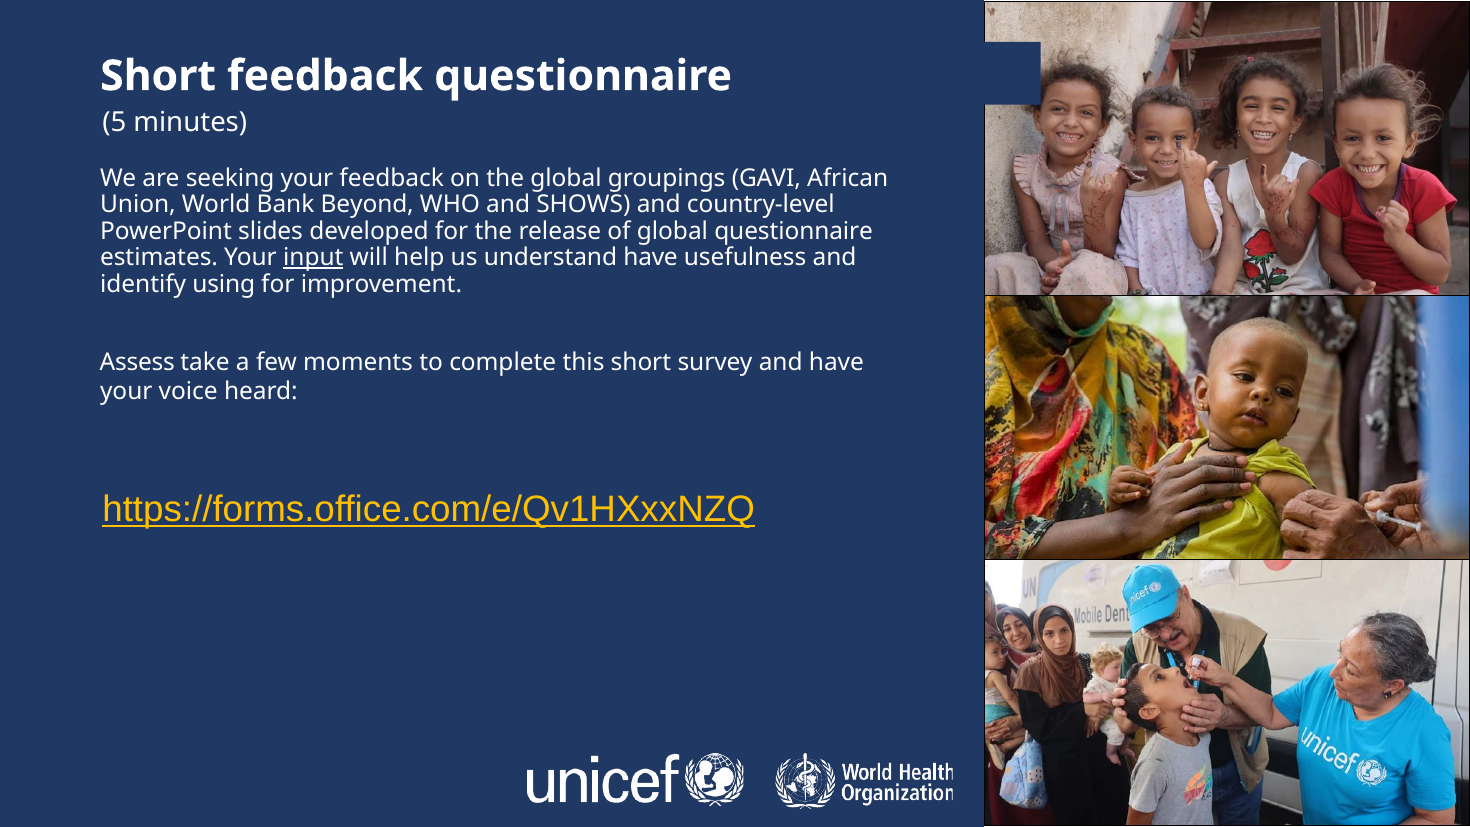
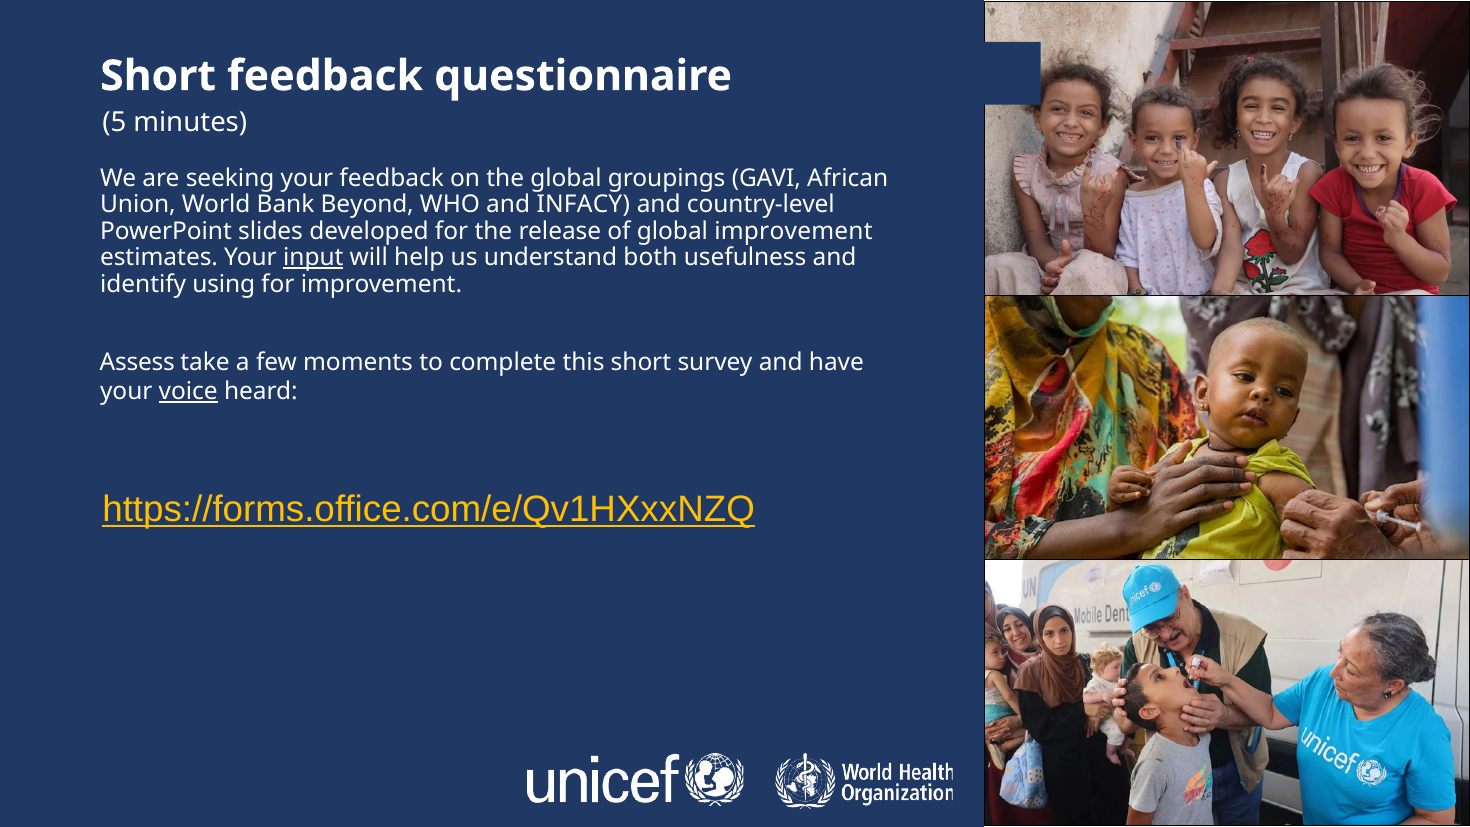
SHOWS: SHOWS -> INFACY
global questionnaire: questionnaire -> improvement
understand have: have -> both
voice underline: none -> present
